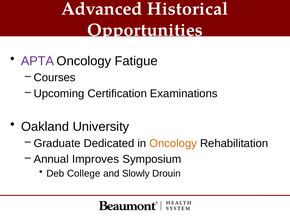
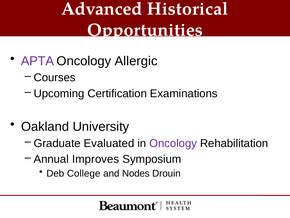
Fatigue: Fatigue -> Allergic
Dedicated: Dedicated -> Evaluated
Oncology at (173, 143) colour: orange -> purple
Slowly: Slowly -> Nodes
